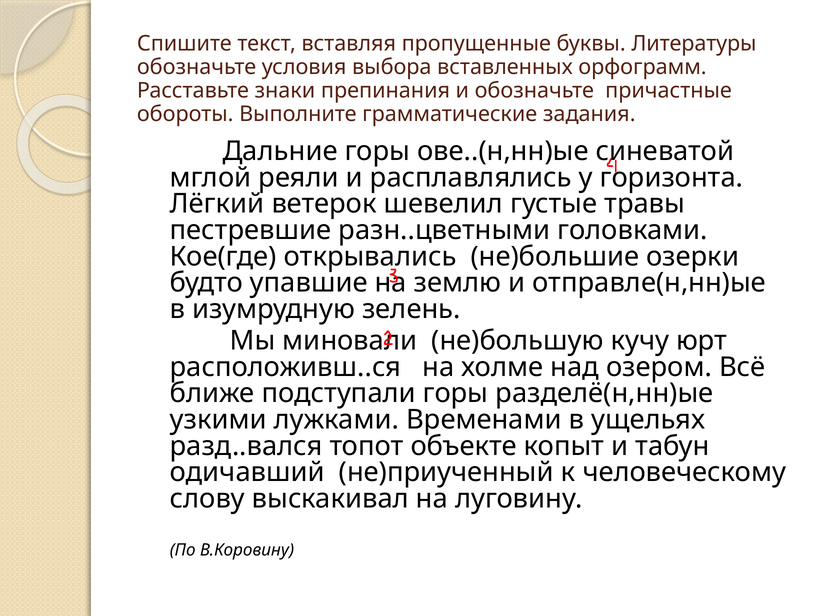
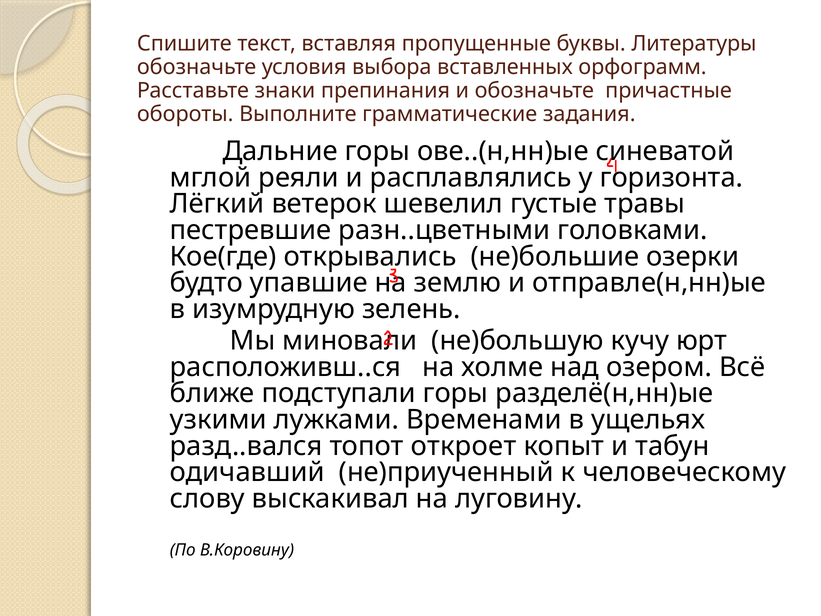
объекте: объекте -> откроет
